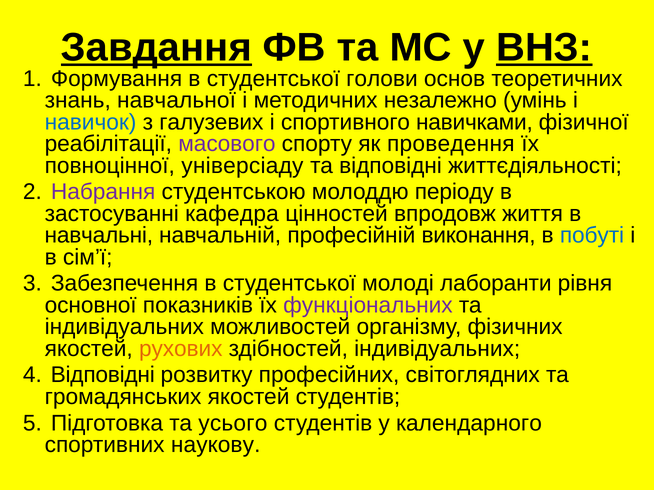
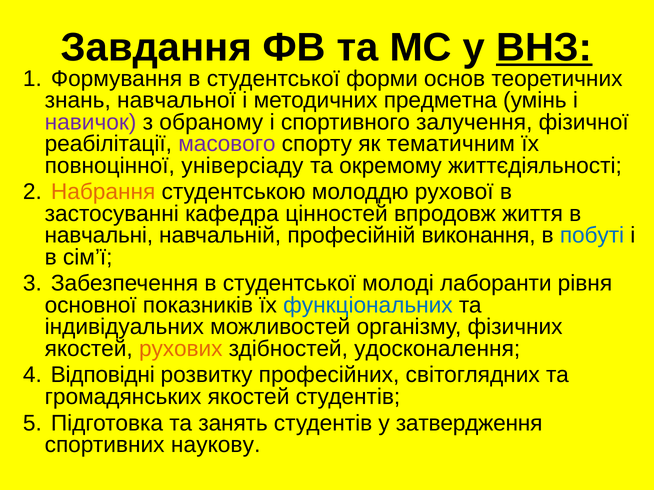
Завдання underline: present -> none
голови: голови -> форми
незалежно: незалежно -> предметна
навичок colour: blue -> purple
галузевих: галузевих -> обраному
навичками: навичками -> залучення
проведення: проведення -> тематичним
та відповідні: відповідні -> окремому
Набрання colour: purple -> orange
періоду: періоду -> рухової
функціональних colour: purple -> blue
здібностей індивідуальних: індивідуальних -> удосконалення
усього: усього -> занять
календарного: календарного -> затвердження
